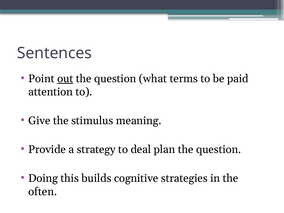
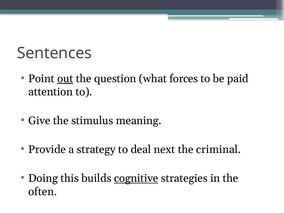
terms: terms -> forces
plan: plan -> next
question at (219, 150): question -> criminal
cognitive underline: none -> present
